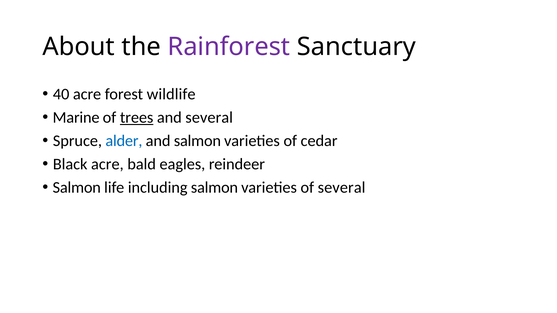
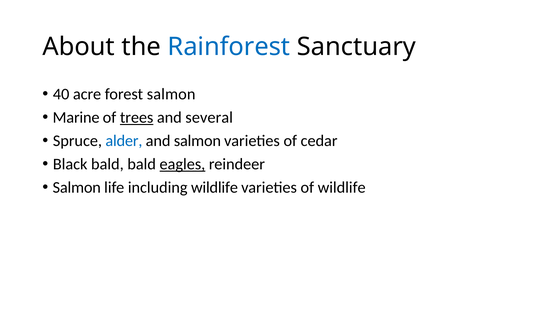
Rainforest colour: purple -> blue
forest wildlife: wildlife -> salmon
Black acre: acre -> bald
eagles underline: none -> present
including salmon: salmon -> wildlife
of several: several -> wildlife
